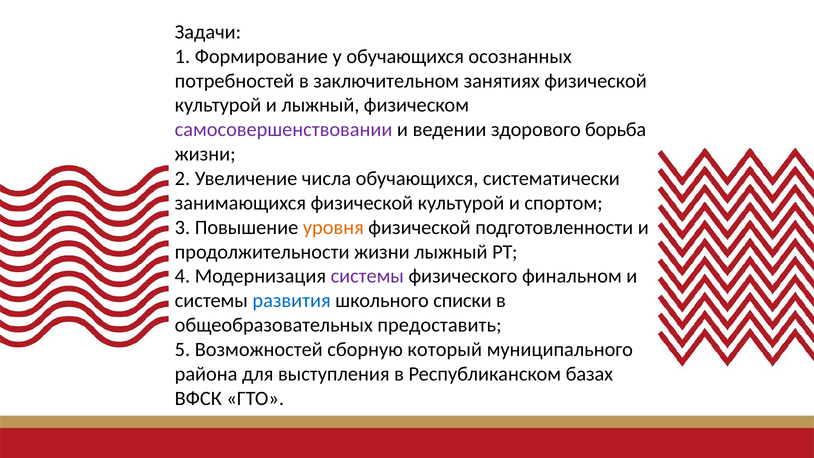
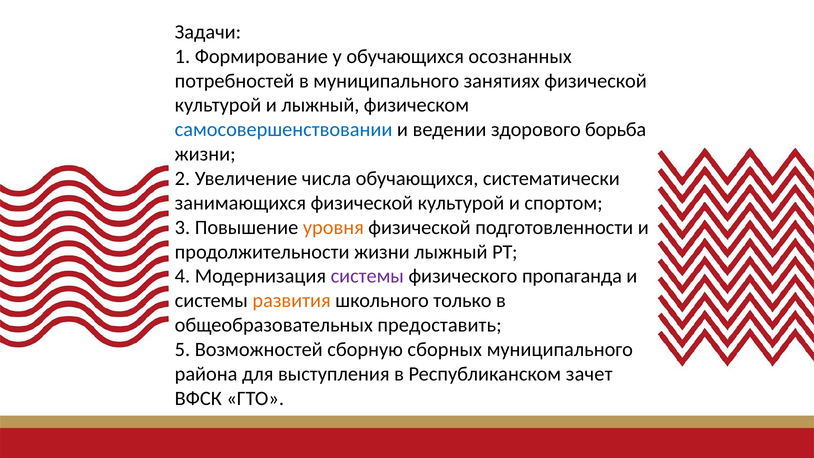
в заключительном: заключительном -> муниципального
самосовершенствовании colour: purple -> blue
финальном: финальном -> пропаганда
развития colour: blue -> orange
списки: списки -> только
который: который -> сборных
базах: базах -> зачет
